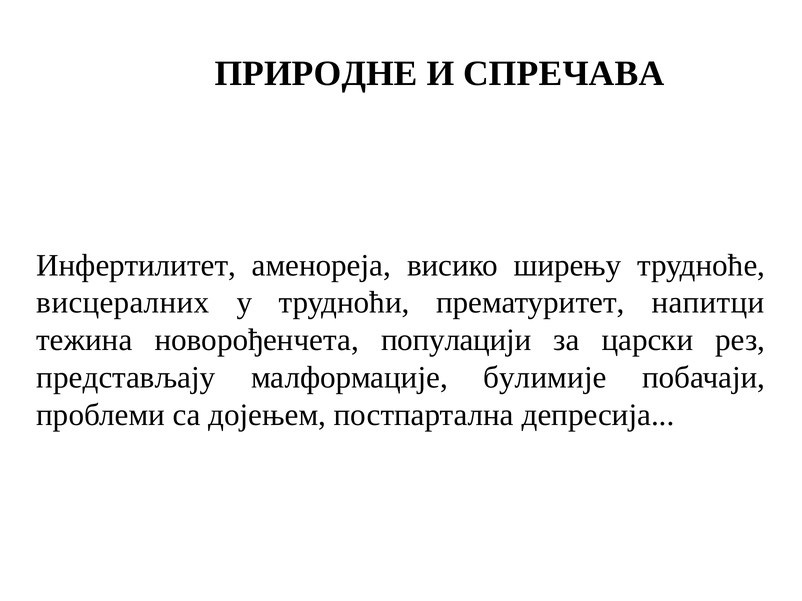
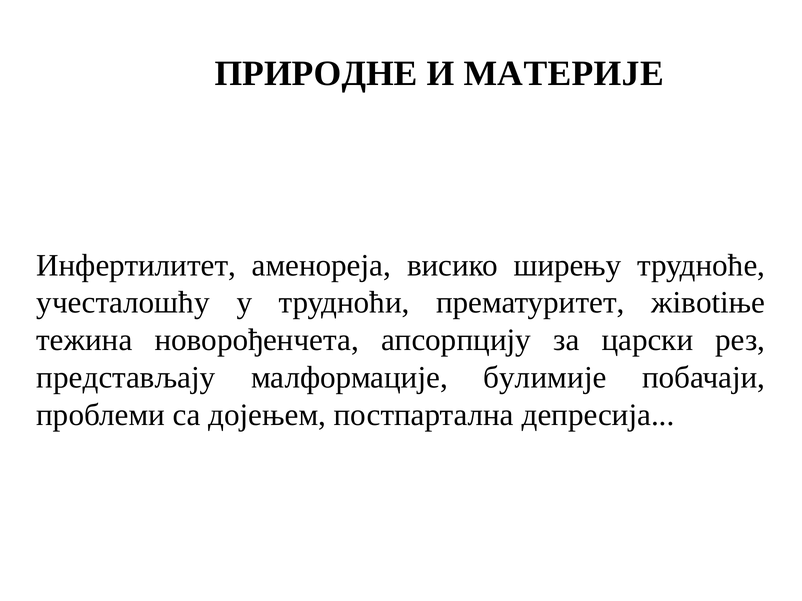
СПРЕЧАВА: СПРЕЧАВА -> МАТЕРИЈЕ
висцералних: висцералних -> учесталошћу
напитци: напитци -> жiвоtiњe
популацији: популацији -> апсорпцију
